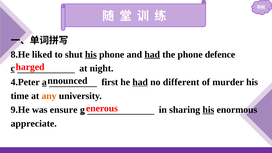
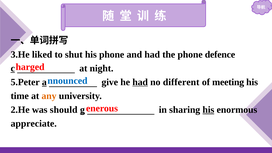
8.He: 8.He -> 3.He
his at (91, 54) underline: present -> none
had at (152, 54) underline: present -> none
nnounced colour: black -> blue
4.Peter: 4.Peter -> 5.Peter
first: first -> give
murder: murder -> meeting
9.He: 9.He -> 2.He
ensure: ensure -> should
